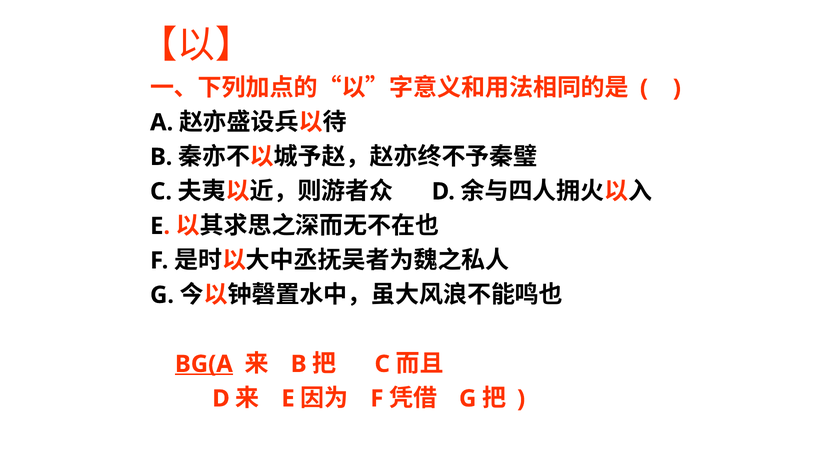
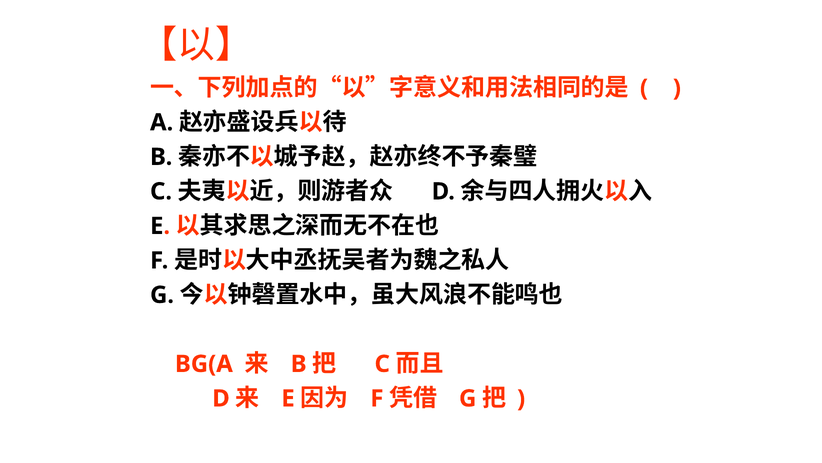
BG(A underline: present -> none
